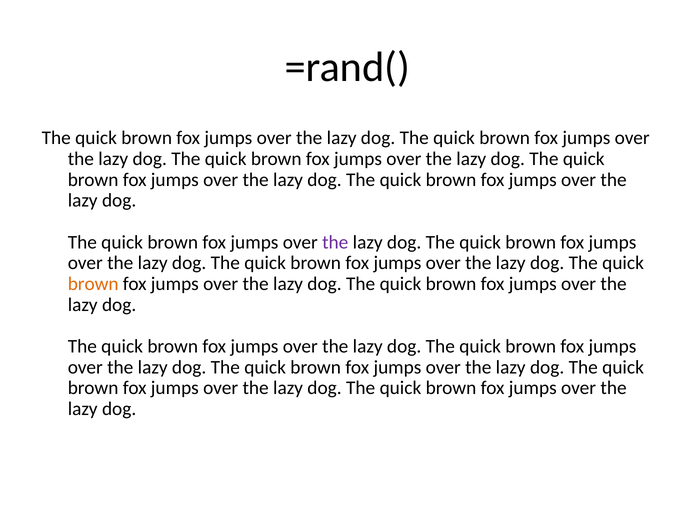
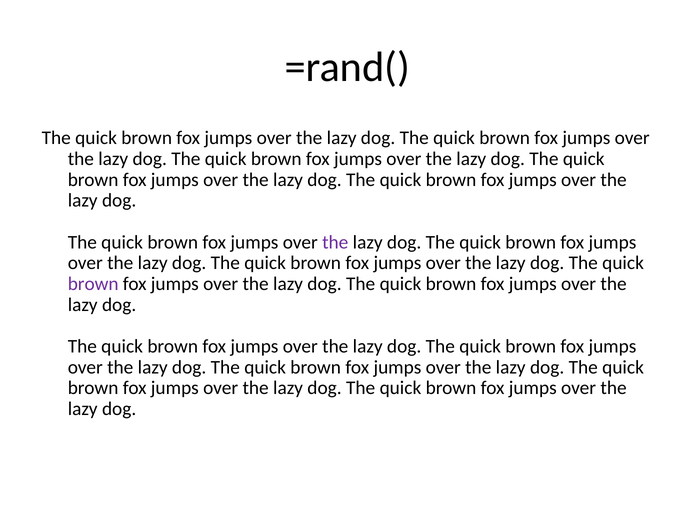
brown at (93, 284) colour: orange -> purple
